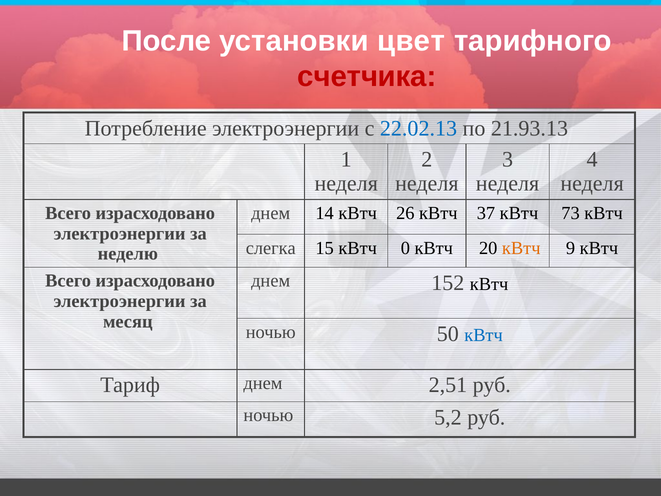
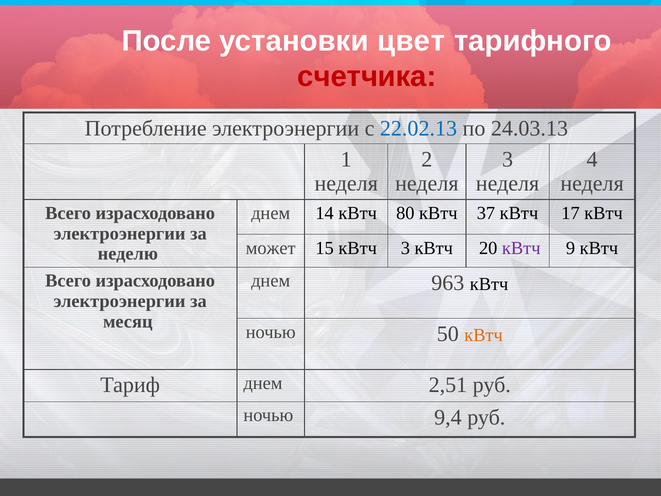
21.93.13: 21.93.13 -> 24.03.13
26: 26 -> 80
73: 73 -> 17
слегка: слегка -> может
кВтч 0: 0 -> 3
кВтч at (521, 248) colour: orange -> purple
152: 152 -> 963
кВтч at (484, 335) colour: blue -> orange
5,2: 5,2 -> 9,4
